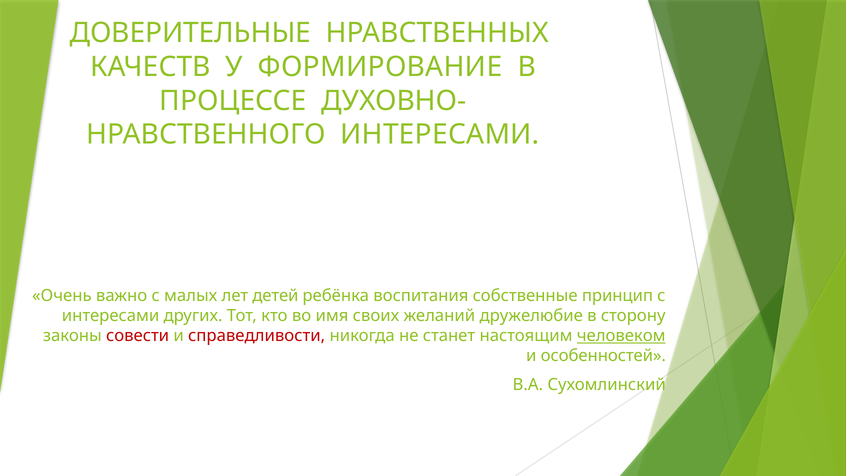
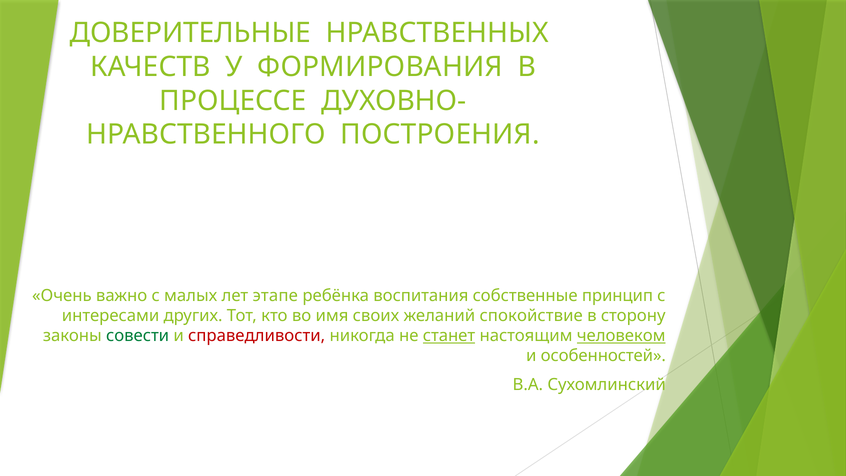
ФОРМИРОВАНИЕ: ФОРМИРОВАНИЕ -> ФОРМИРОВАНИЯ
ИНТЕРЕСАМИ at (440, 135): ИНТЕРЕСАМИ -> ПОСТРОЕНИЯ
детей: детей -> этапе
дружелюбие: дружелюбие -> спокойствие
совести colour: red -> green
станет underline: none -> present
